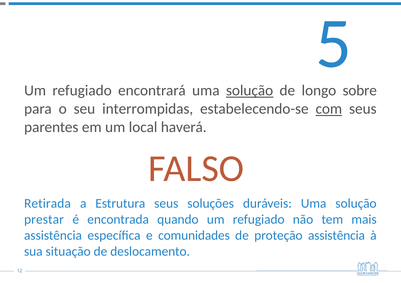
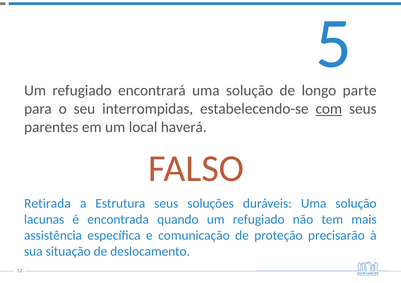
solução at (250, 91) underline: present -> none
sobre: sobre -> parte
prestar: prestar -> lacunas
comunidades: comunidades -> comunicação
proteção assistência: assistência -> precisarão
